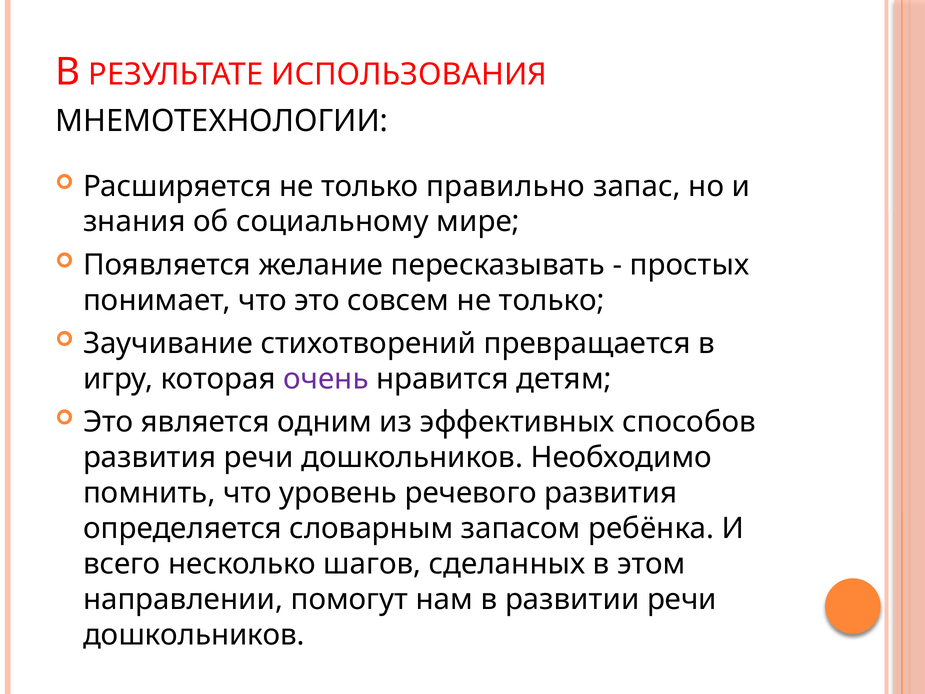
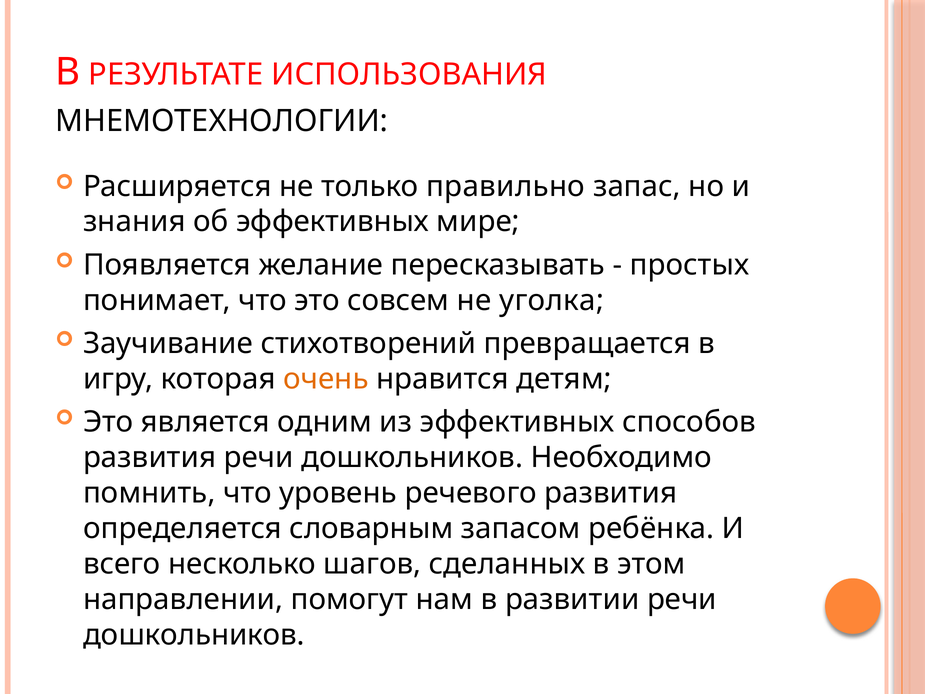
об социальному: социальному -> эффективных
совсем не только: только -> уголка
очень colour: purple -> orange
